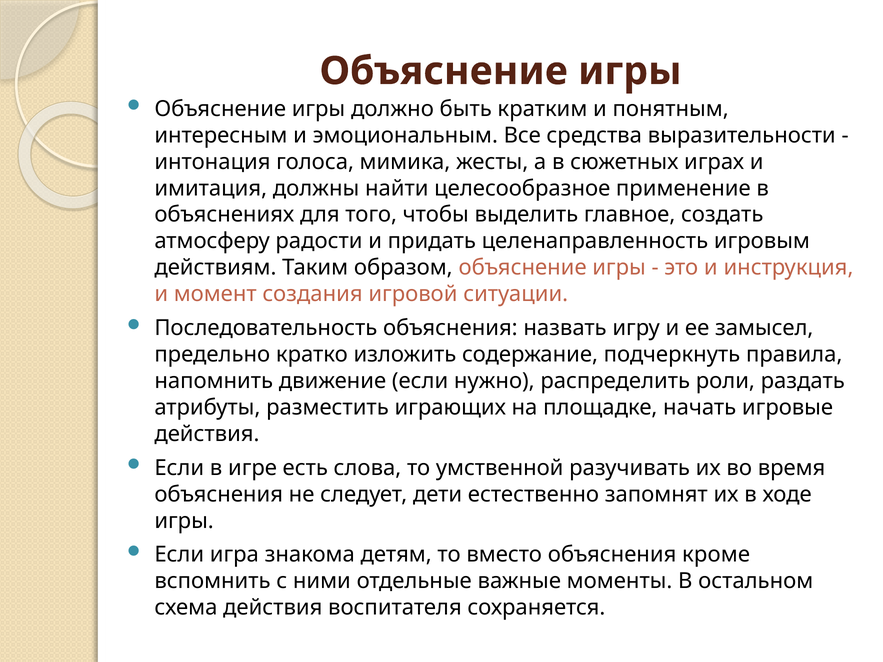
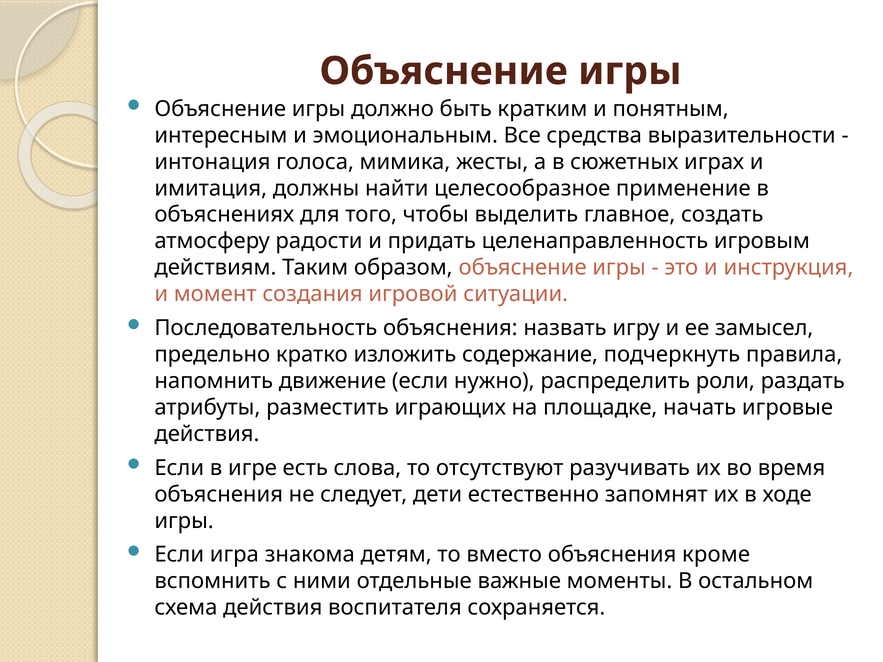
умственной: умственной -> отсутствуют
